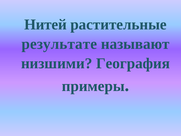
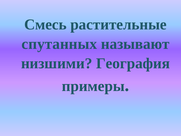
Нитей: Нитей -> Смесь
результате: результате -> спутанных
